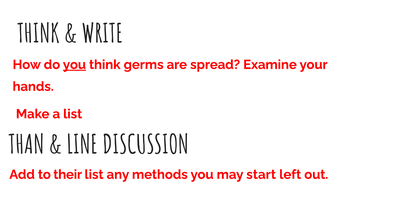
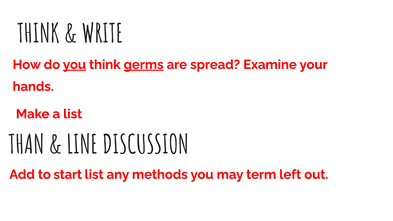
germs underline: none -> present
their: their -> start
start: start -> term
